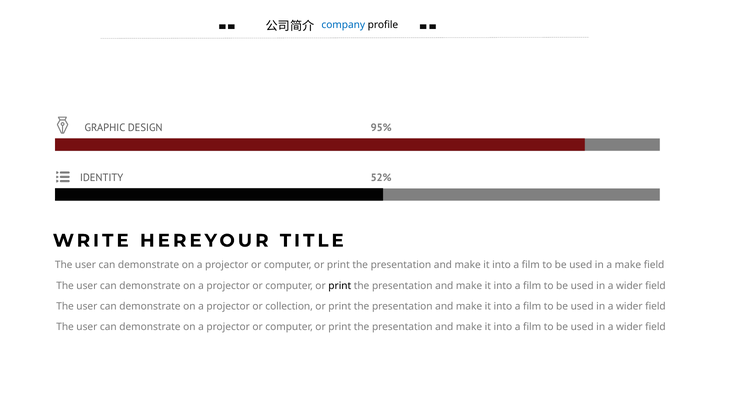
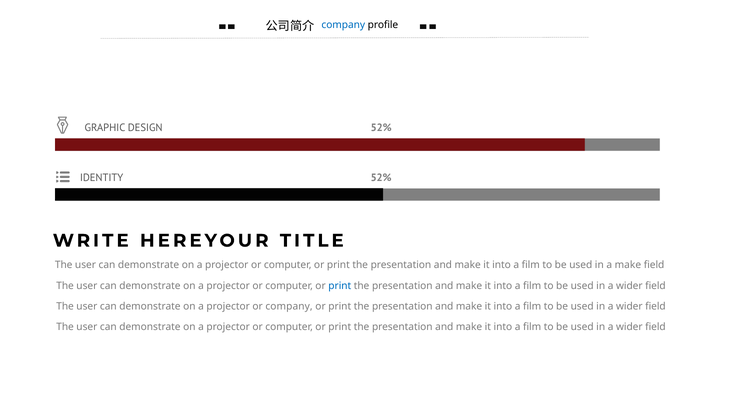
DESIGN 95%: 95% -> 52%
print at (340, 285) colour: black -> blue
or collection: collection -> company
